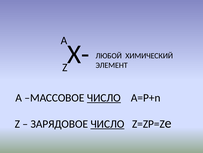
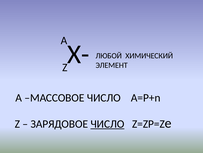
ЧИСЛО at (104, 97) underline: present -> none
